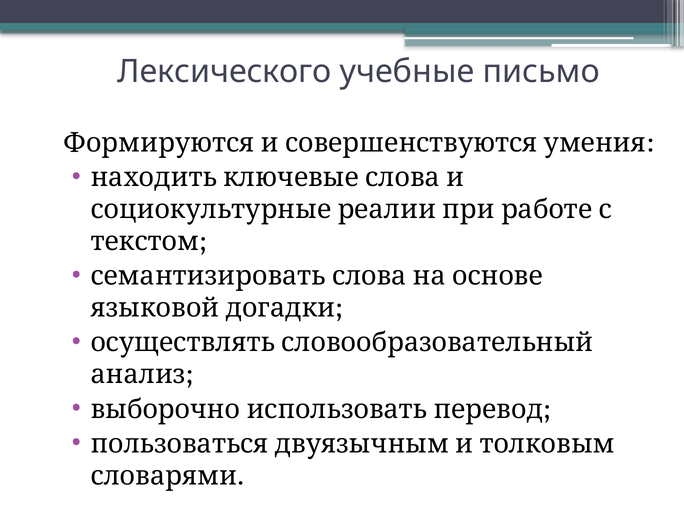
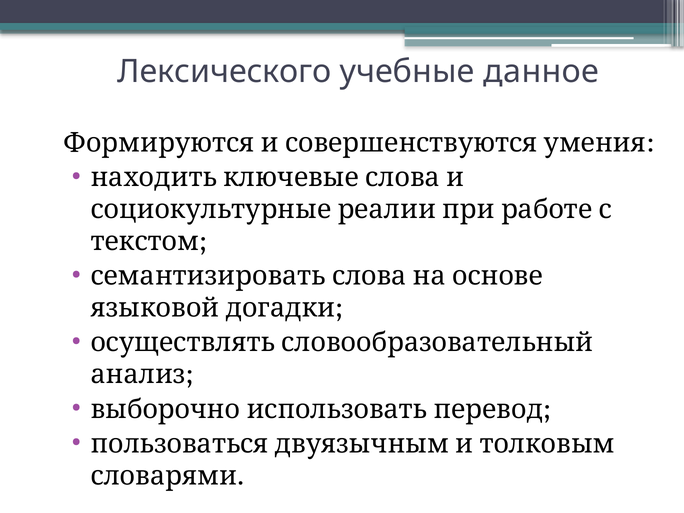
письмо: письмо -> данное
